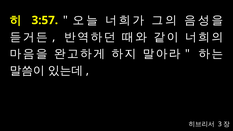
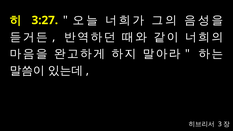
3:57: 3:57 -> 3:27
